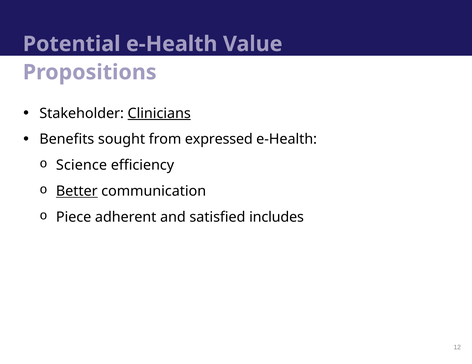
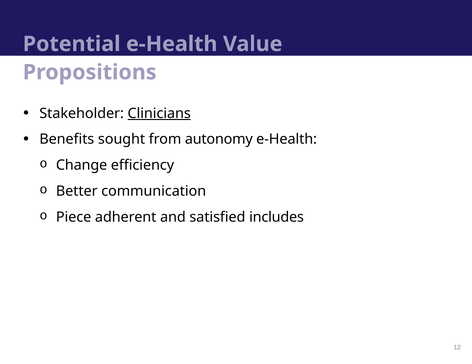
expressed: expressed -> autonomy
Science: Science -> Change
Better underline: present -> none
